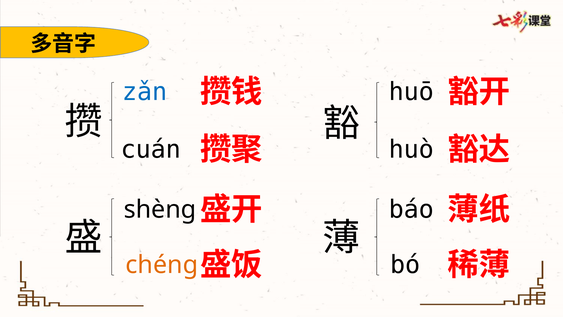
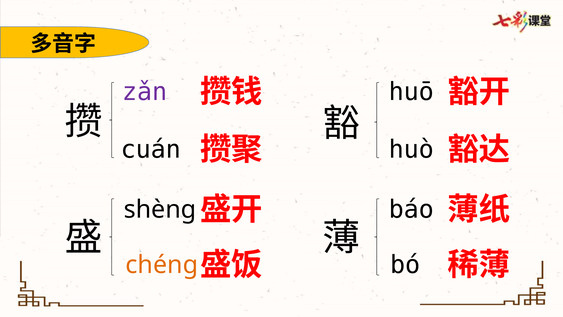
zǎn colour: blue -> purple
